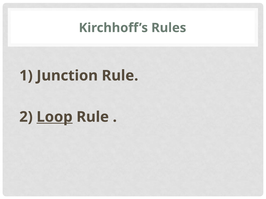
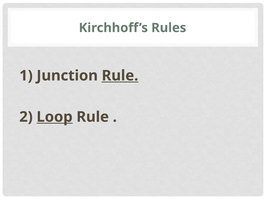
Rule at (120, 76) underline: none -> present
